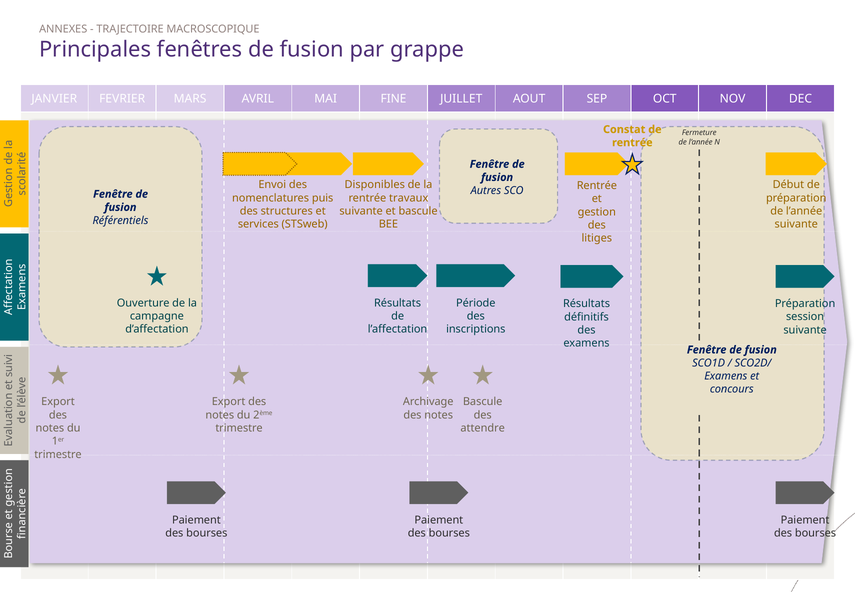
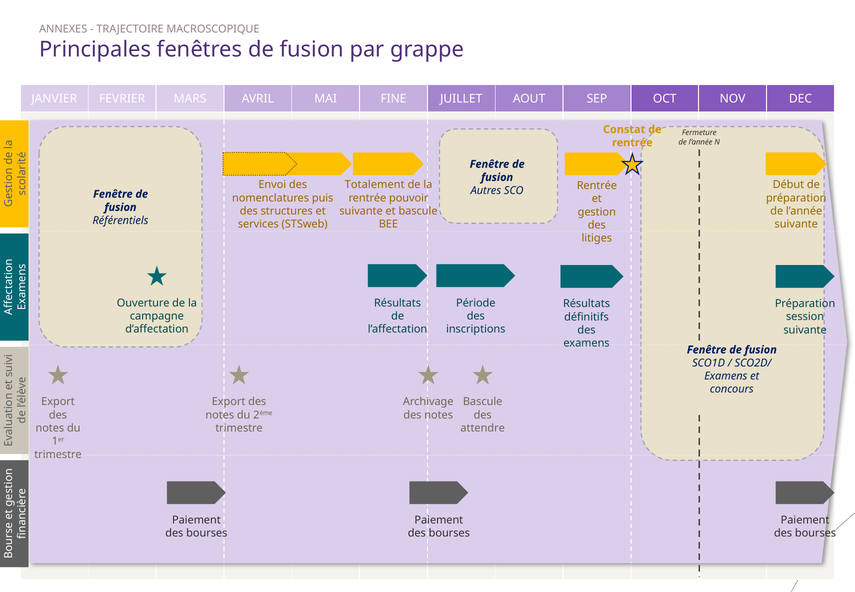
Disponibles: Disponibles -> Totalement
travaux: travaux -> pouvoir
